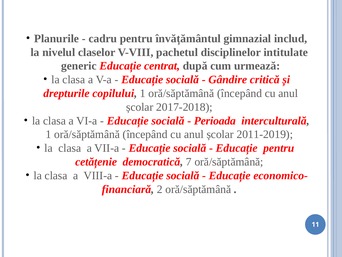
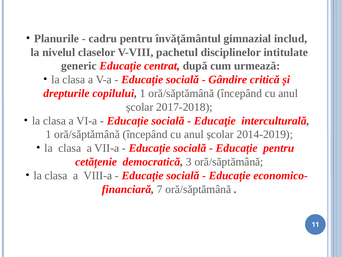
Perioada: Perioada -> Educaţie
2011-2019: 2011-2019 -> 2014-2019
7: 7 -> 3
2: 2 -> 7
